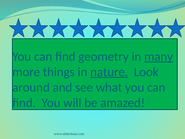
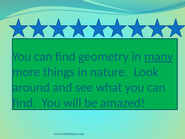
nature underline: present -> none
